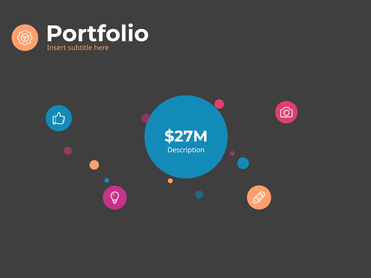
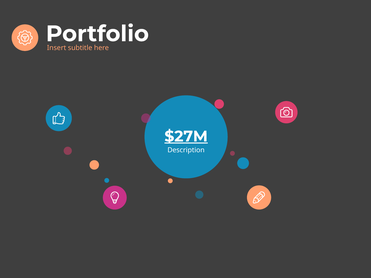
$27M underline: none -> present
